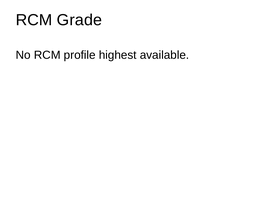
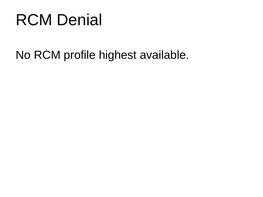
Grade: Grade -> Denial
